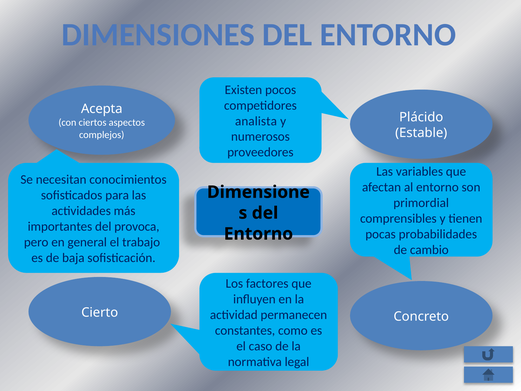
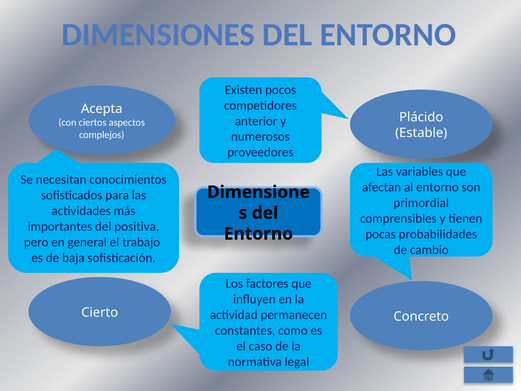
analista: analista -> anterior
provoca: provoca -> positiva
